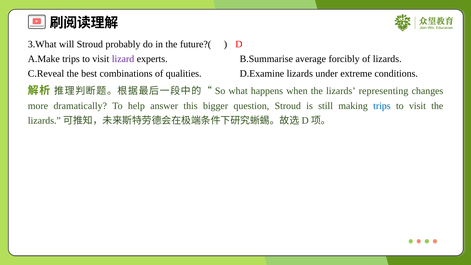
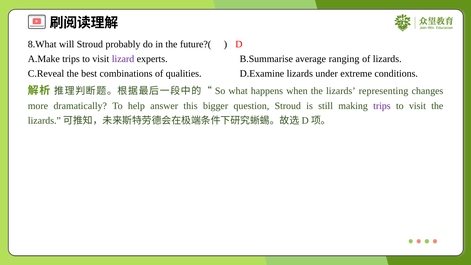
3.What: 3.What -> 8.What
forcibly: forcibly -> ranging
trips at (382, 106) colour: blue -> purple
